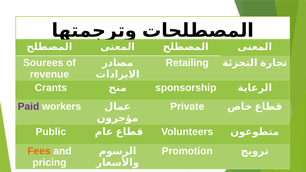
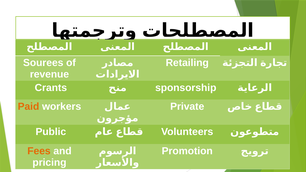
Paid colour: purple -> orange
